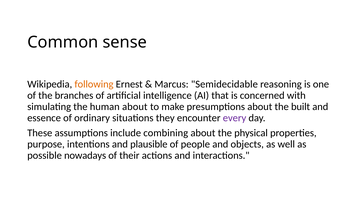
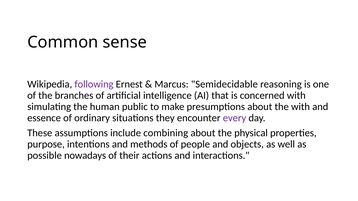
following colour: orange -> purple
human about: about -> public
the built: built -> with
plausible: plausible -> methods
